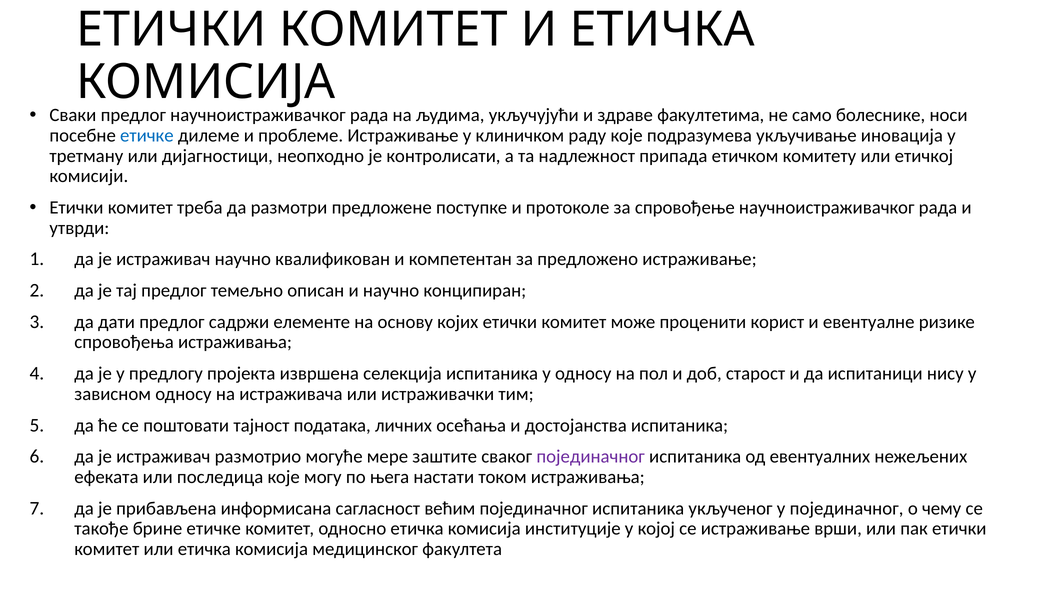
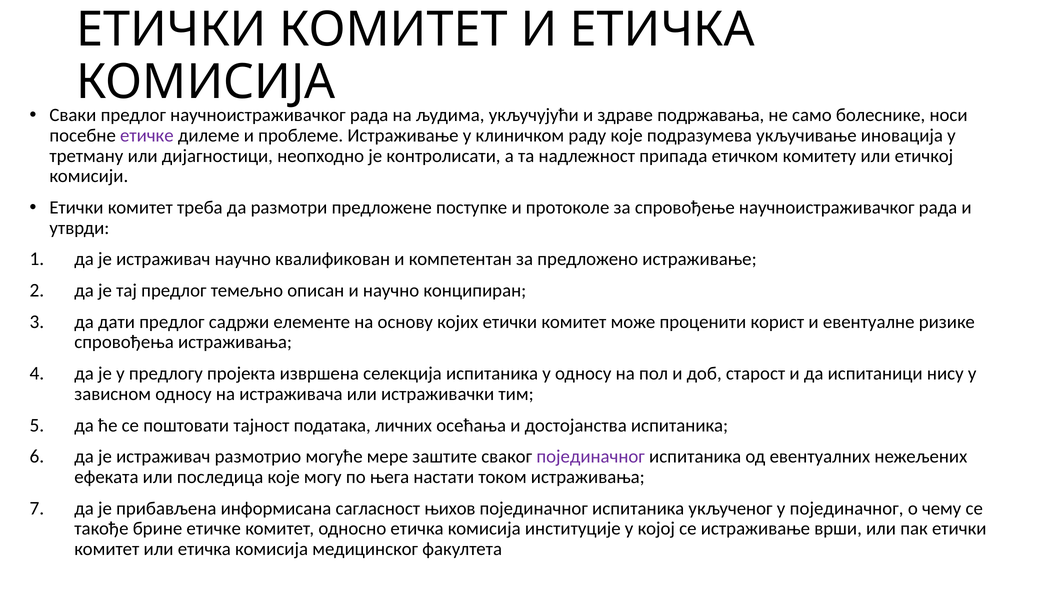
факултетима: факултетима -> подржавања
етичке at (147, 135) colour: blue -> purple
већим: већим -> њихов
